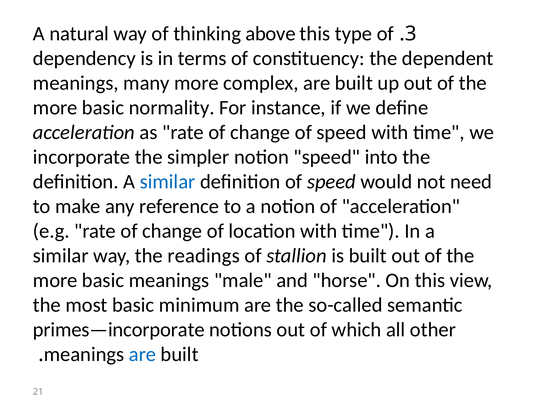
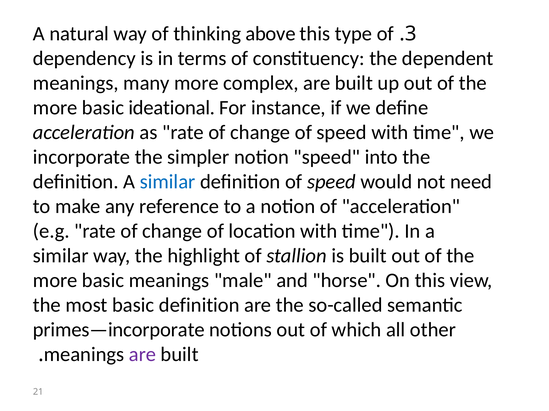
normality: normality -> ideational
readings: readings -> highlight
basic minimum: minimum -> definition
are at (143, 355) colour: blue -> purple
